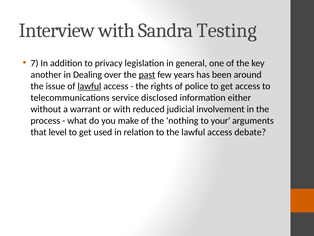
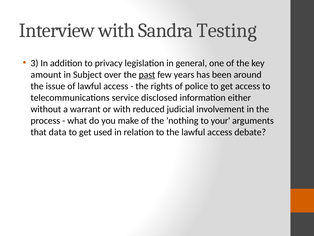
7: 7 -> 3
another: another -> amount
Dealing: Dealing -> Subject
lawful at (89, 86) underline: present -> none
level: level -> data
